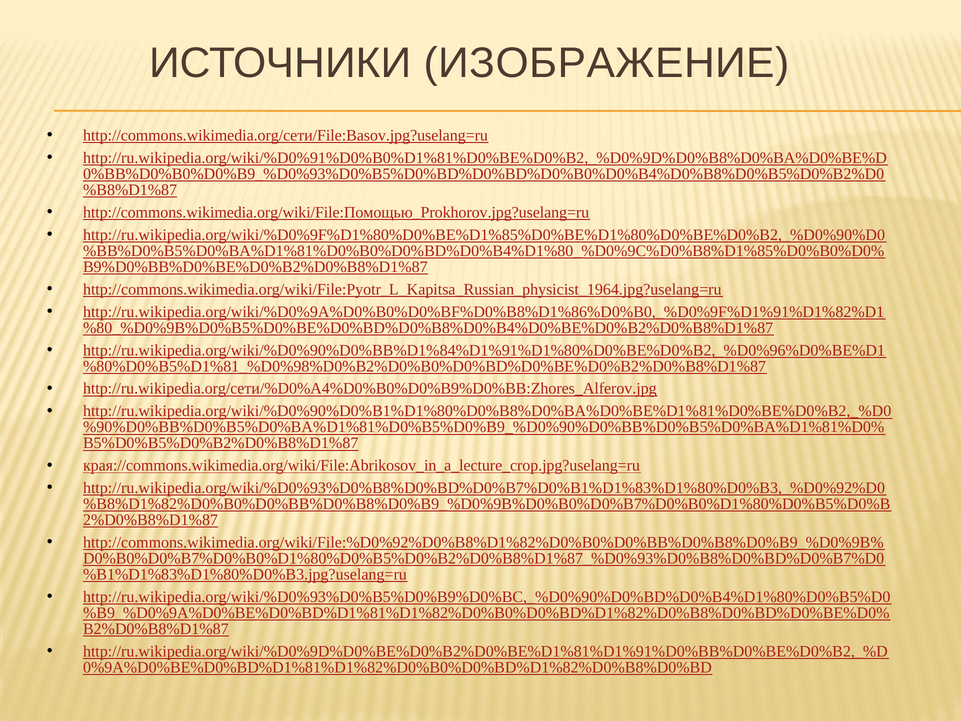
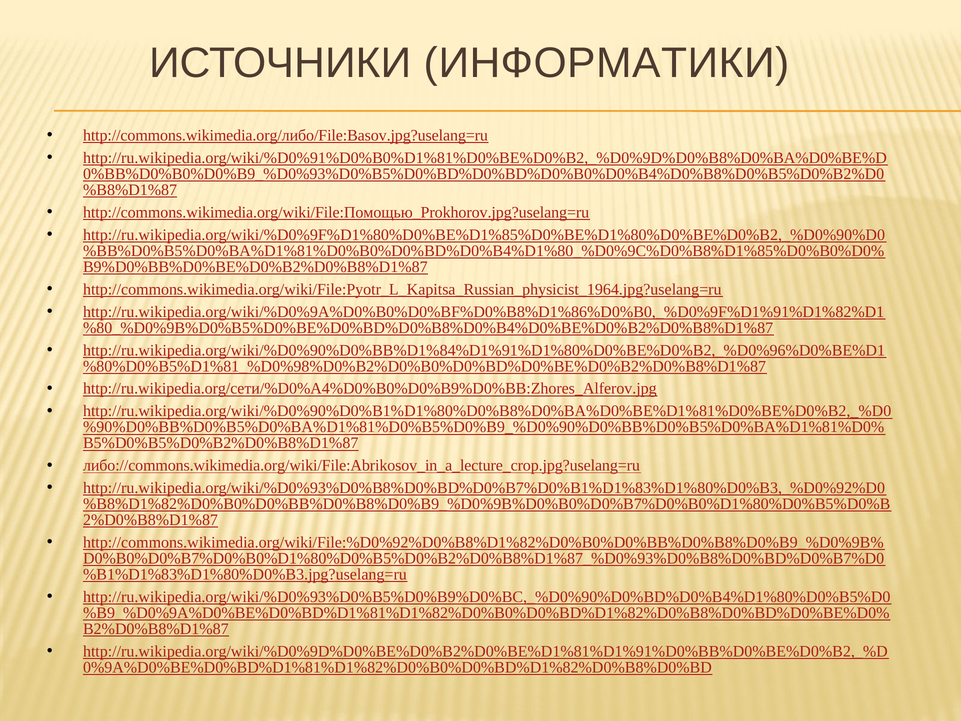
ИЗОБРАЖЕНИЕ: ИЗОБРАЖЕНИЕ -> ИНФОРМАТИКИ
http://commons.wikimedia.org/сети/File:Basov.jpg?uselang=ru: http://commons.wikimedia.org/сети/File:Basov.jpg?uselang=ru -> http://commons.wikimedia.org/либо/File:Basov.jpg?uselang=ru
края://commons.wikimedia.org/wiki/File:Abrikosov_in_a_lecture_crop.jpg?uselang=ru: края://commons.wikimedia.org/wiki/File:Abrikosov_in_a_lecture_crop.jpg?uselang=ru -> либо://commons.wikimedia.org/wiki/File:Abrikosov_in_a_lecture_crop.jpg?uselang=ru
